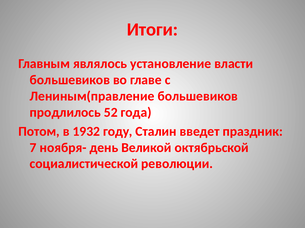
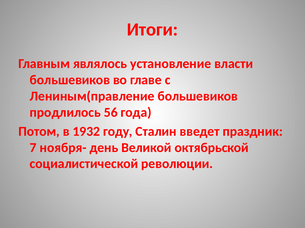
52: 52 -> 56
